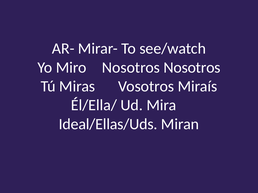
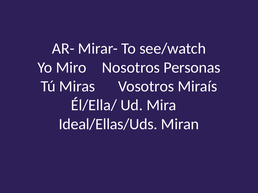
Nosotros Nosotros: Nosotros -> Personas
